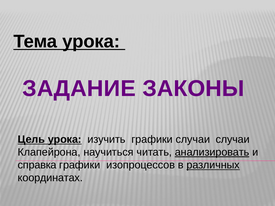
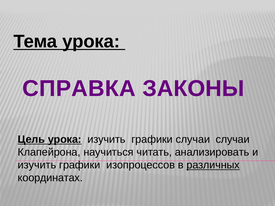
ЗАДАНИЕ: ЗАДАНИЕ -> СПРАВКА
анализировать underline: present -> none
справка at (37, 165): справка -> изучить
